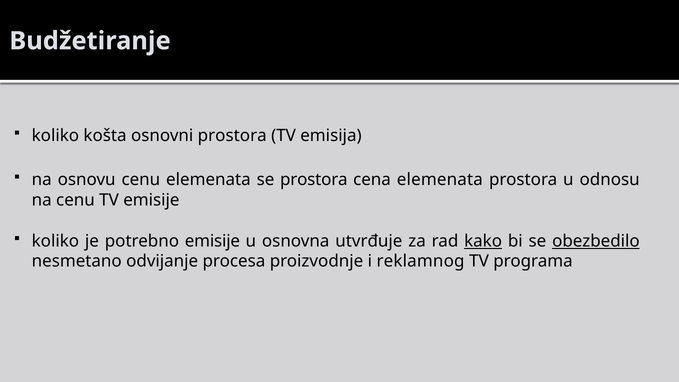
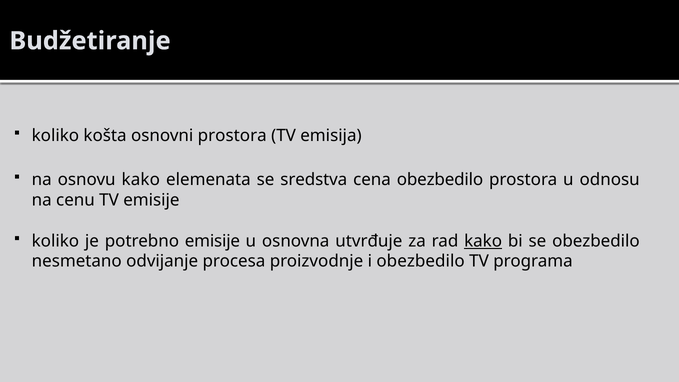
osnovu cenu: cenu -> kako
se prostora: prostora -> sredstva
cena elemenata: elemenata -> obezbedilo
obezbedilo at (596, 241) underline: present -> none
i reklamnog: reklamnog -> obezbedilo
